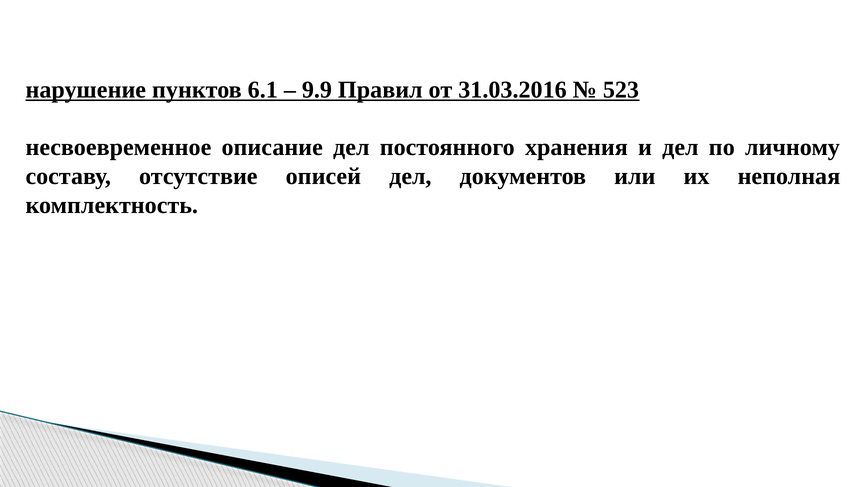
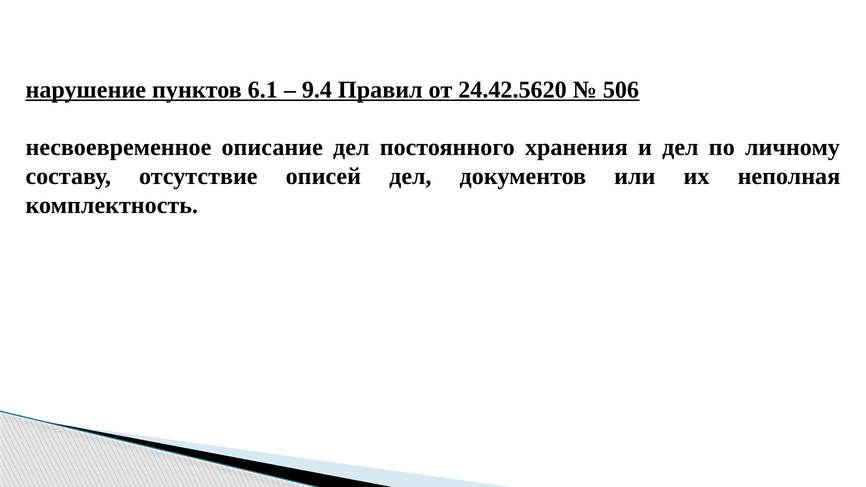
9.9: 9.9 -> 9.4
31.03.2016: 31.03.2016 -> 24.42.5620
523: 523 -> 506
